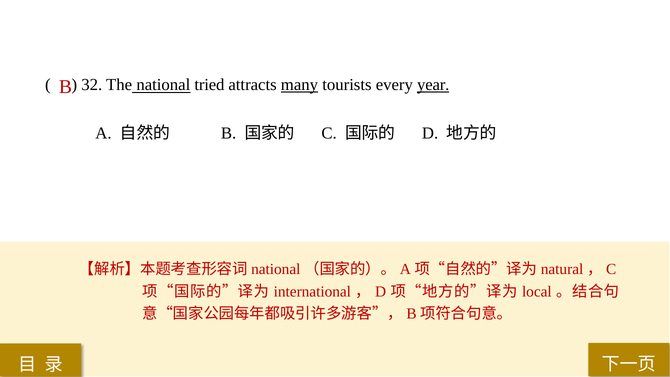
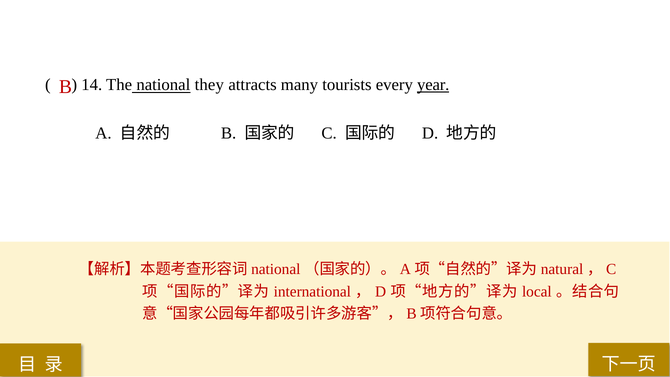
32: 32 -> 14
tried: tried -> they
many underline: present -> none
